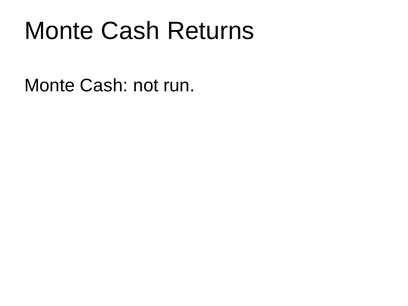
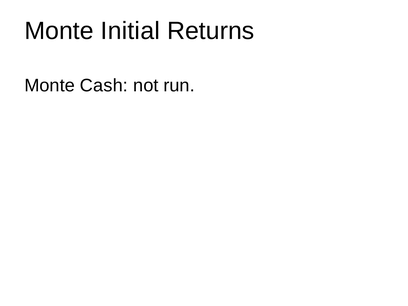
Cash at (130, 31): Cash -> Initial
